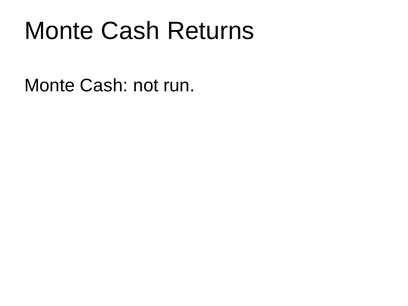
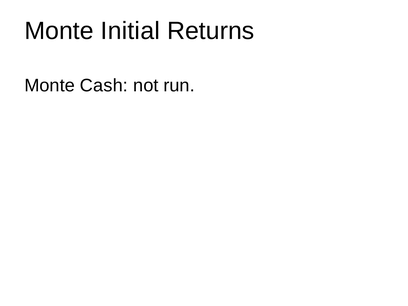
Cash at (130, 31): Cash -> Initial
